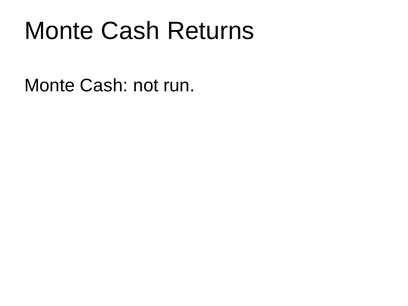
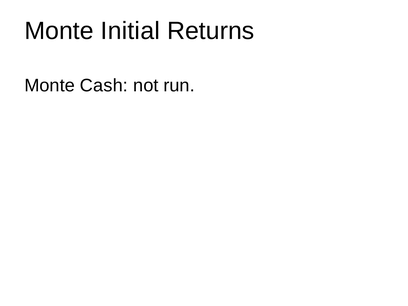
Cash at (130, 31): Cash -> Initial
